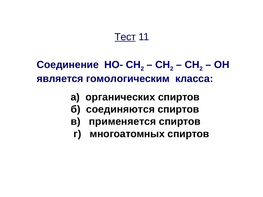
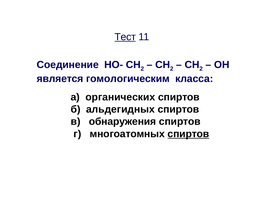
соединяются: соединяются -> альдегидных
применяется: применяется -> обнаружения
спиртов at (188, 134) underline: none -> present
